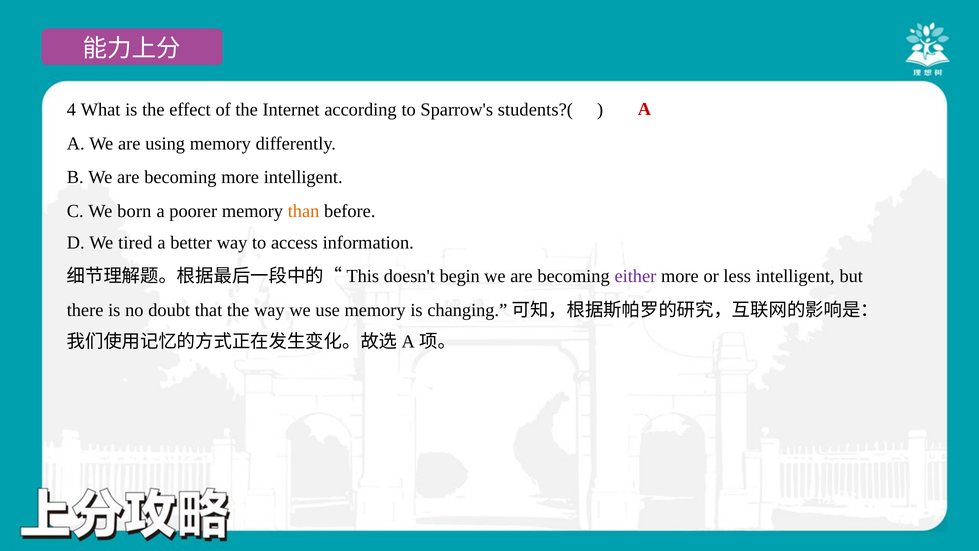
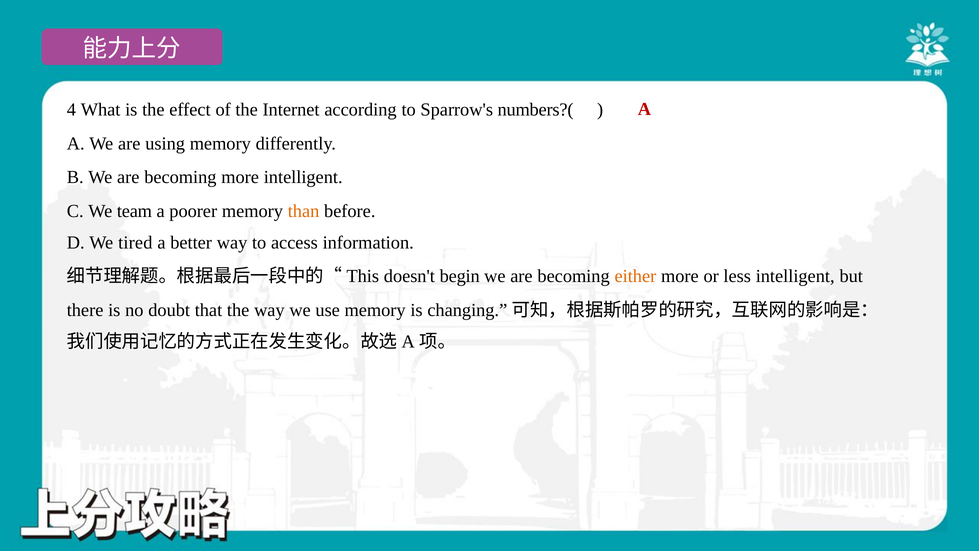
students?(: students?( -> numbers?(
born: born -> team
either colour: purple -> orange
